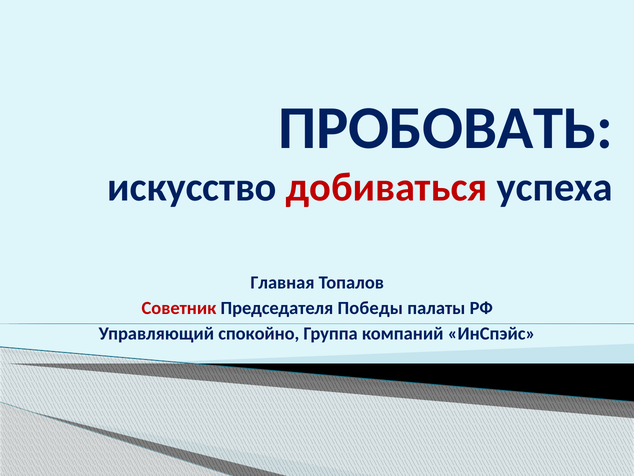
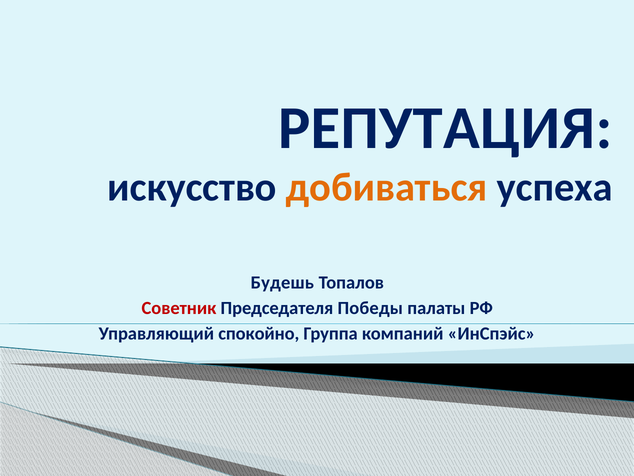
ПРОБОВАТЬ: ПРОБОВАТЬ -> РЕПУТАЦИЯ
добиваться colour: red -> orange
Главная: Главная -> Будешь
